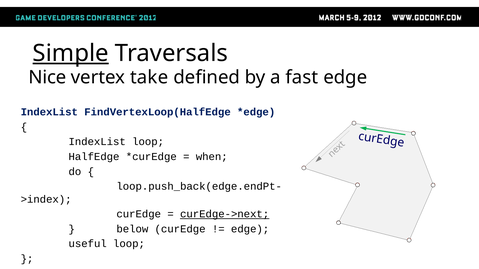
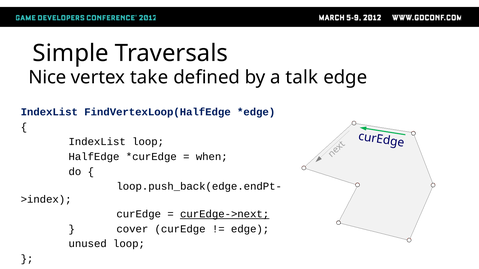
Simple underline: present -> none
fast: fast -> talk
below: below -> cover
useful: useful -> unused
